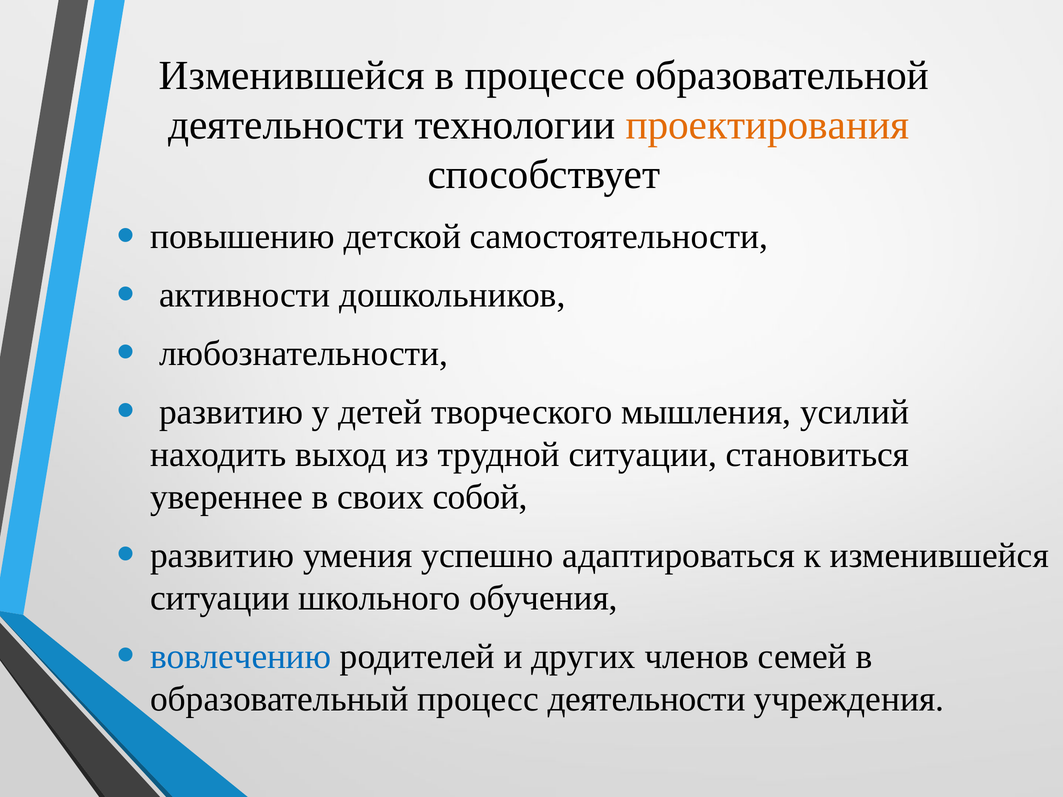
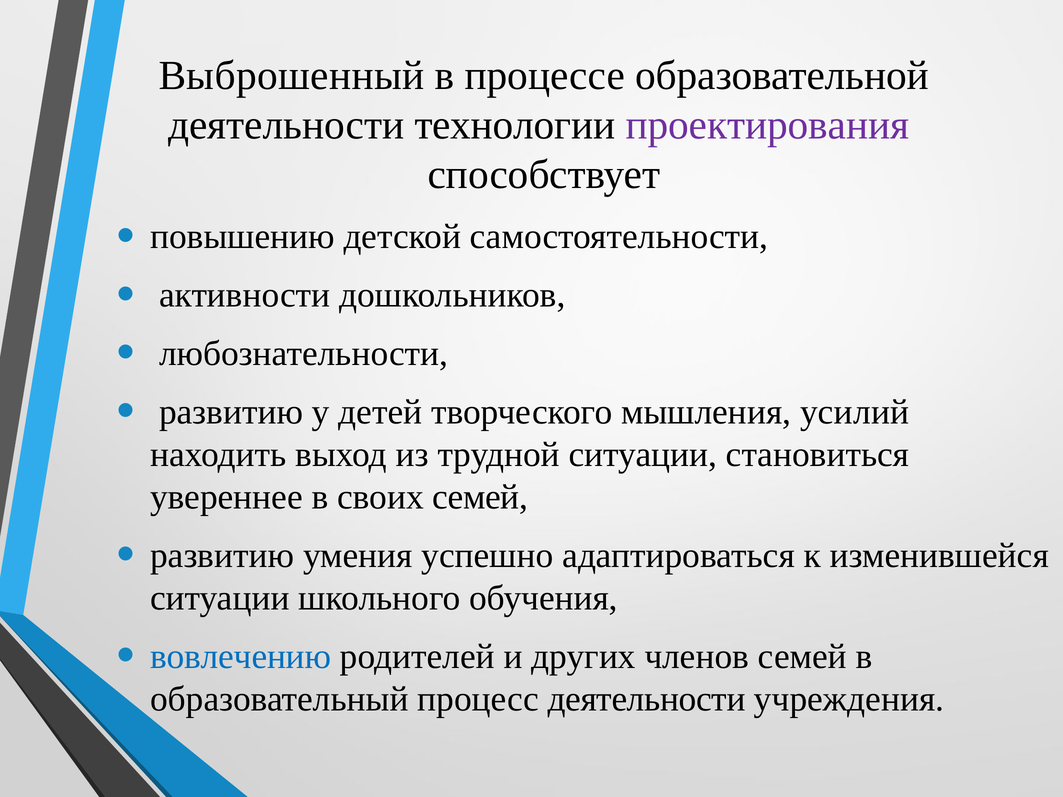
Изменившейся at (292, 76): Изменившейся -> Выброшенный
проектирования colour: orange -> purple
своих собой: собой -> семей
